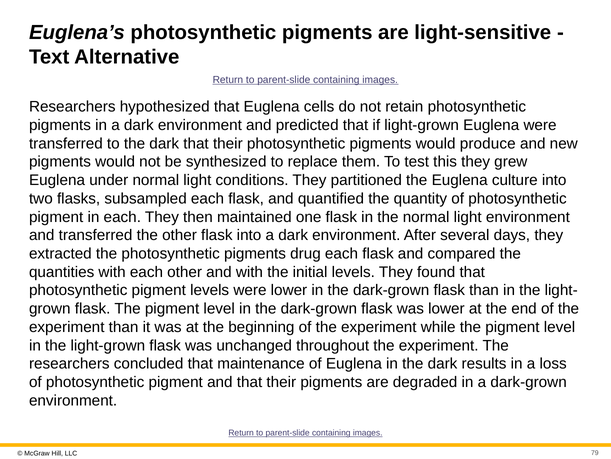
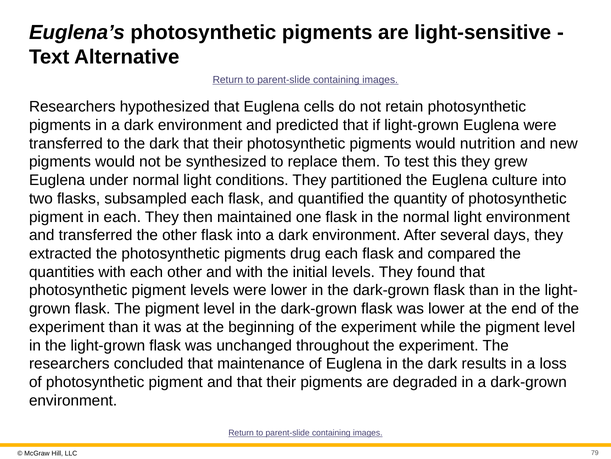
produce: produce -> nutrition
